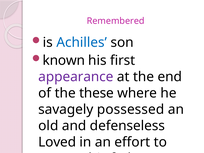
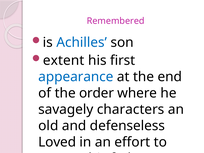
known: known -> extent
appearance colour: purple -> blue
these: these -> order
possessed: possessed -> characters
